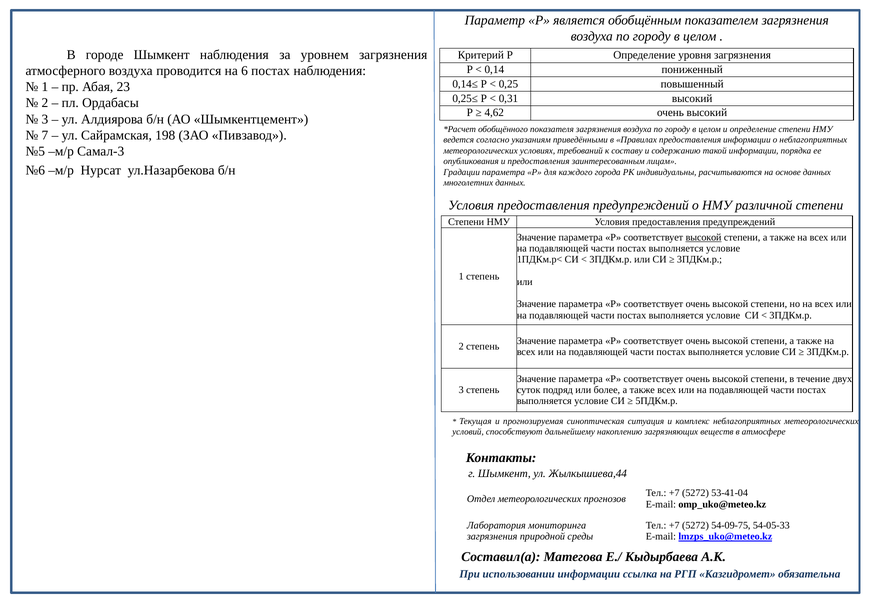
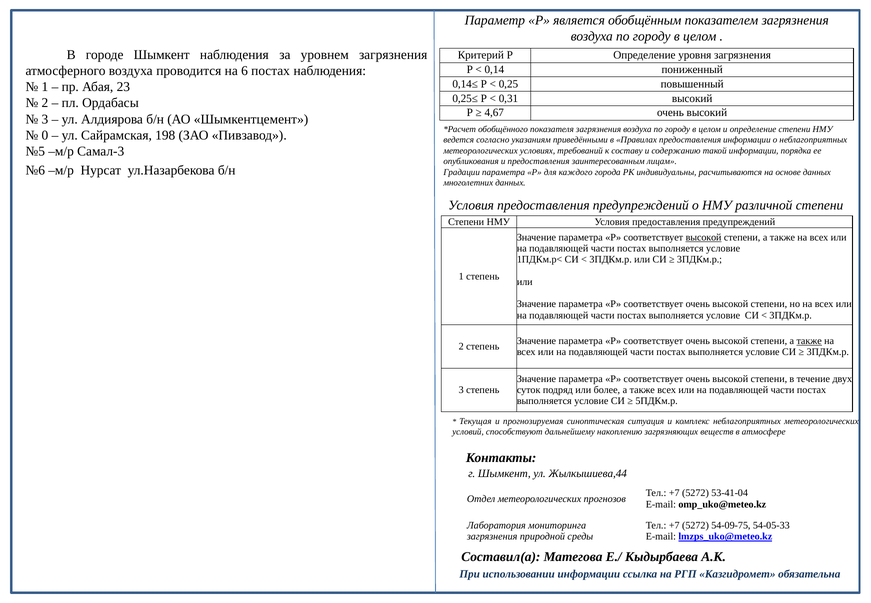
4,62: 4,62 -> 4,67
7: 7 -> 0
также at (809, 341) underline: none -> present
